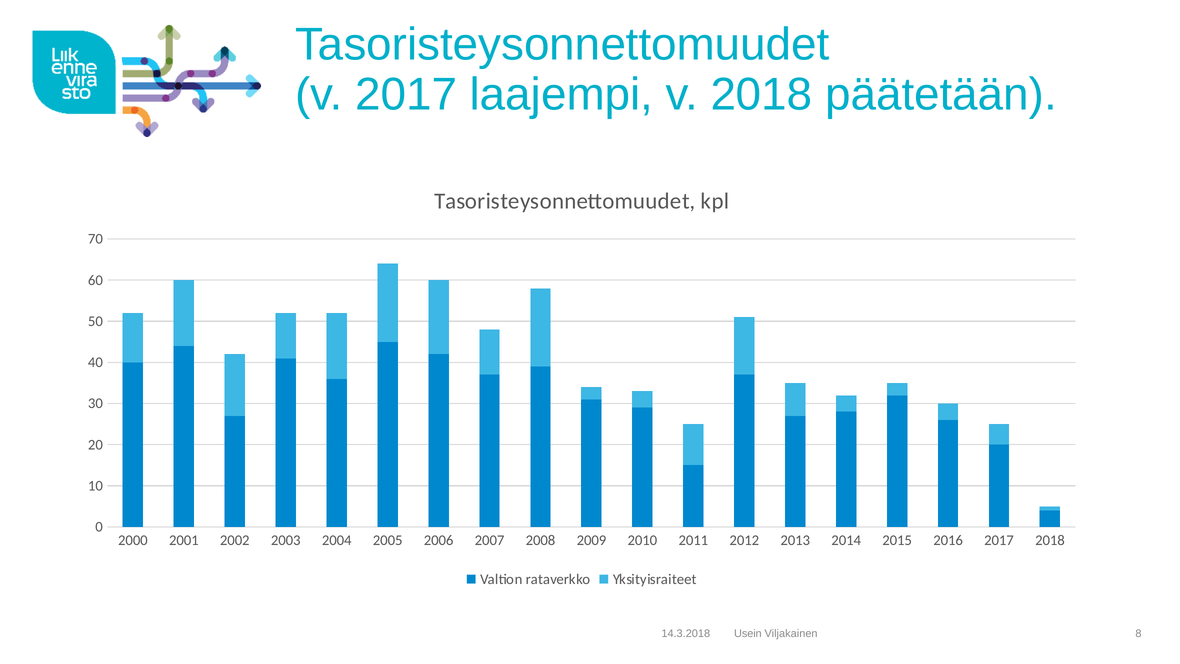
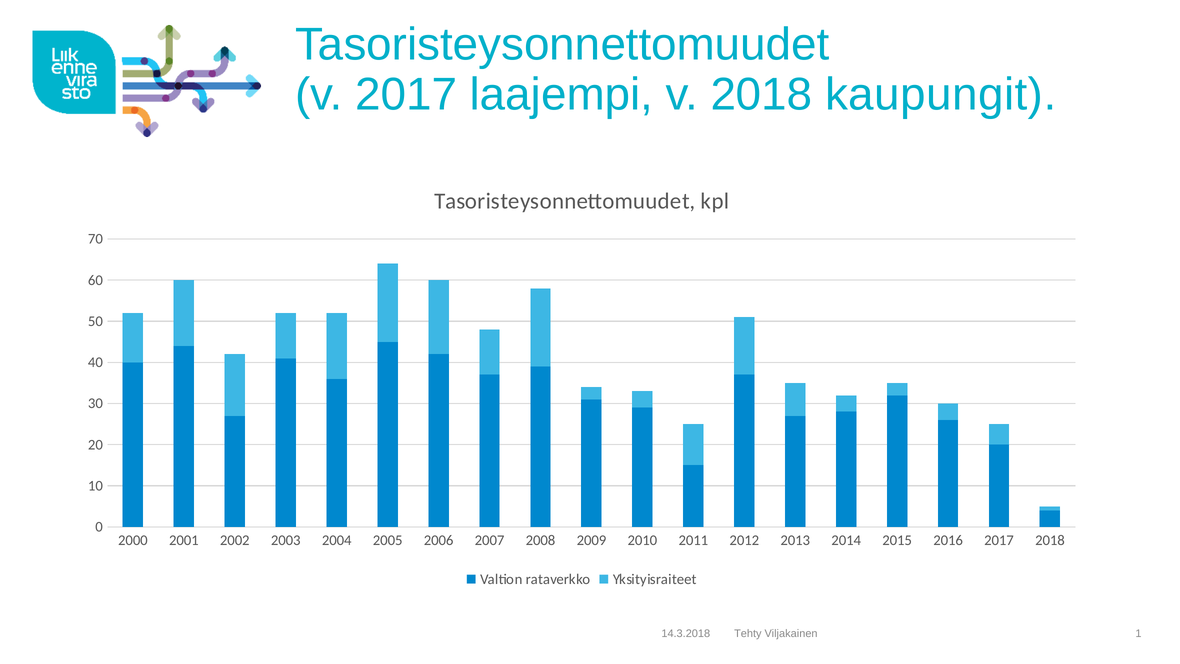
päätetään: päätetään -> kaupungit
Usein: Usein -> Tehty
8: 8 -> 1
